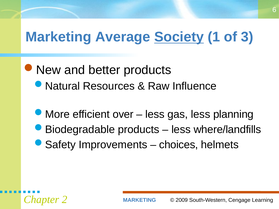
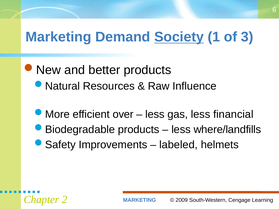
Average: Average -> Demand
planning: planning -> financial
choices: choices -> labeled
